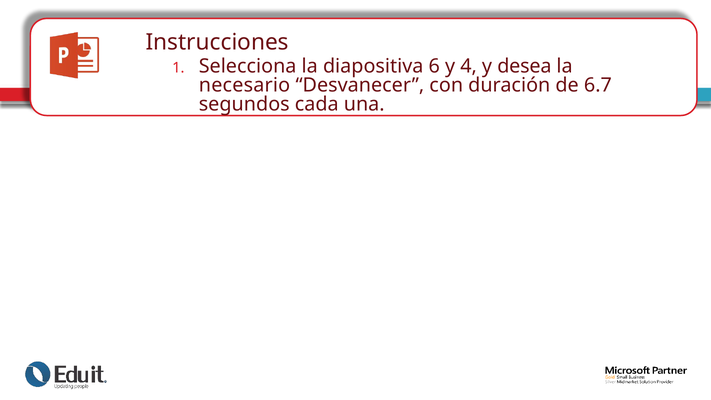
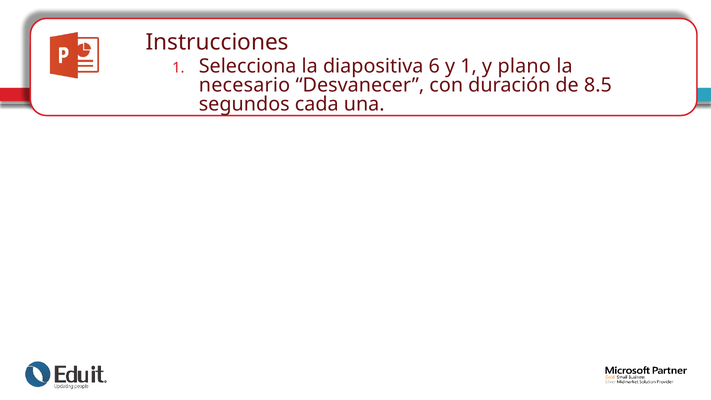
y 4: 4 -> 1
desea: desea -> plano
6.7: 6.7 -> 8.5
